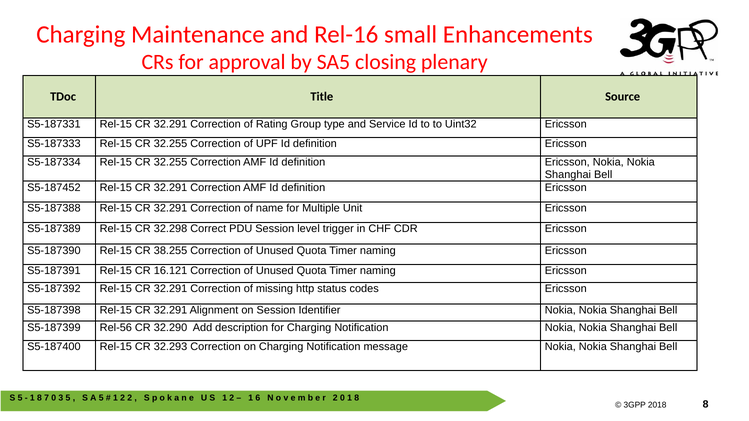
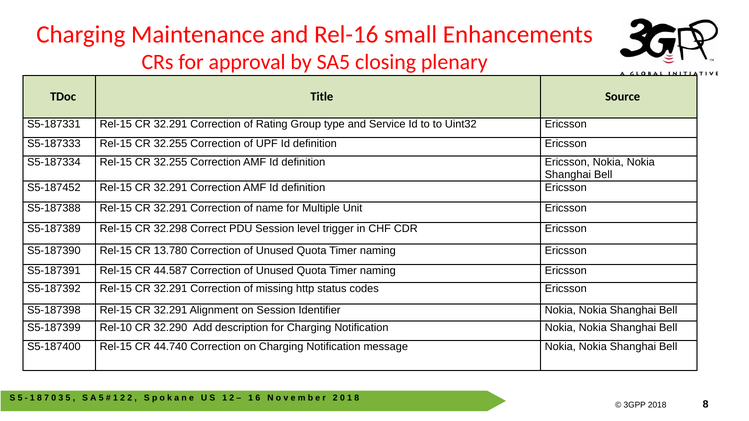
38.255: 38.255 -> 13.780
16.121: 16.121 -> 44.587
Rel-56: Rel-56 -> Rel-10
32.293: 32.293 -> 44.740
